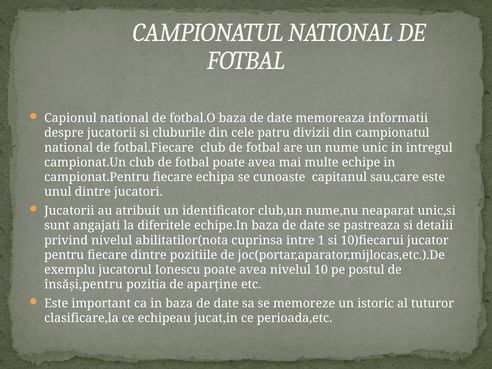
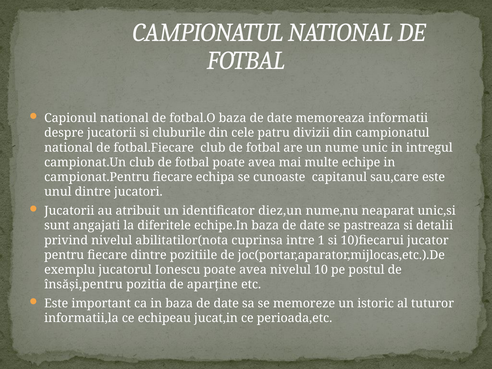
club,un: club,un -> diez,un
clasificare,la: clasificare,la -> informatii,la
